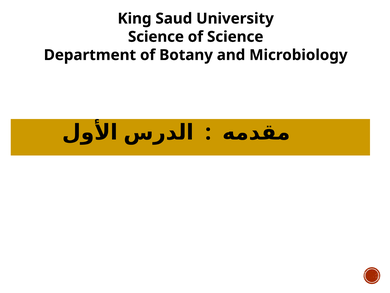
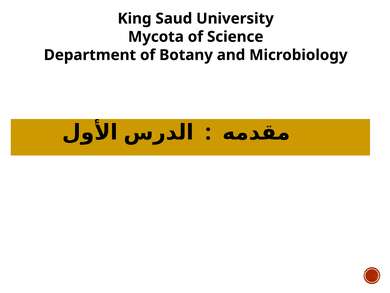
Science at (156, 37): Science -> Mycota
